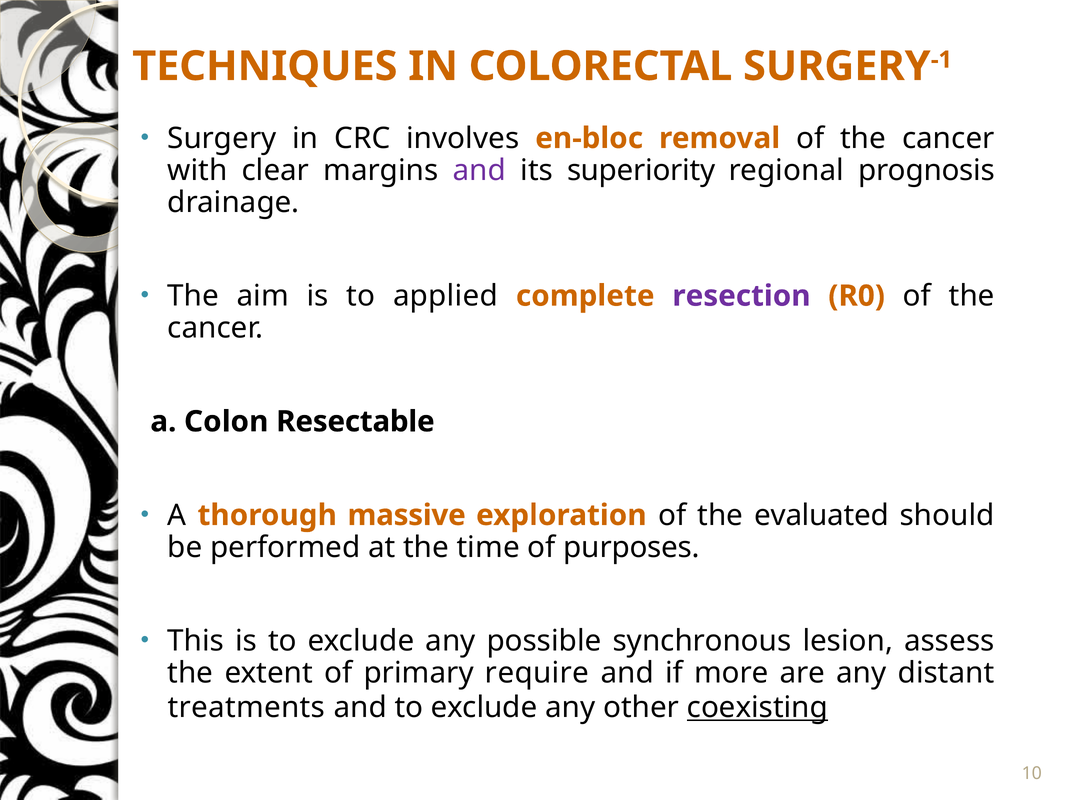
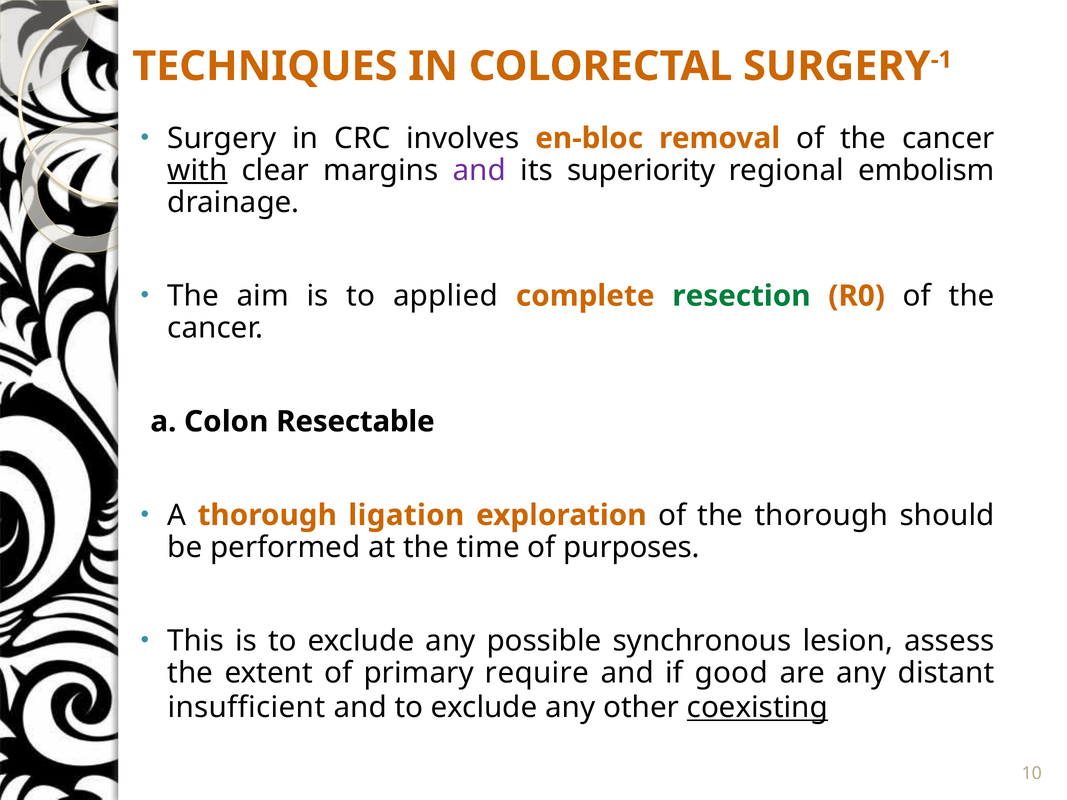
with underline: none -> present
prognosis: prognosis -> embolism
resection colour: purple -> green
massive: massive -> ligation
the evaluated: evaluated -> thorough
more: more -> good
treatments: treatments -> insufficient
